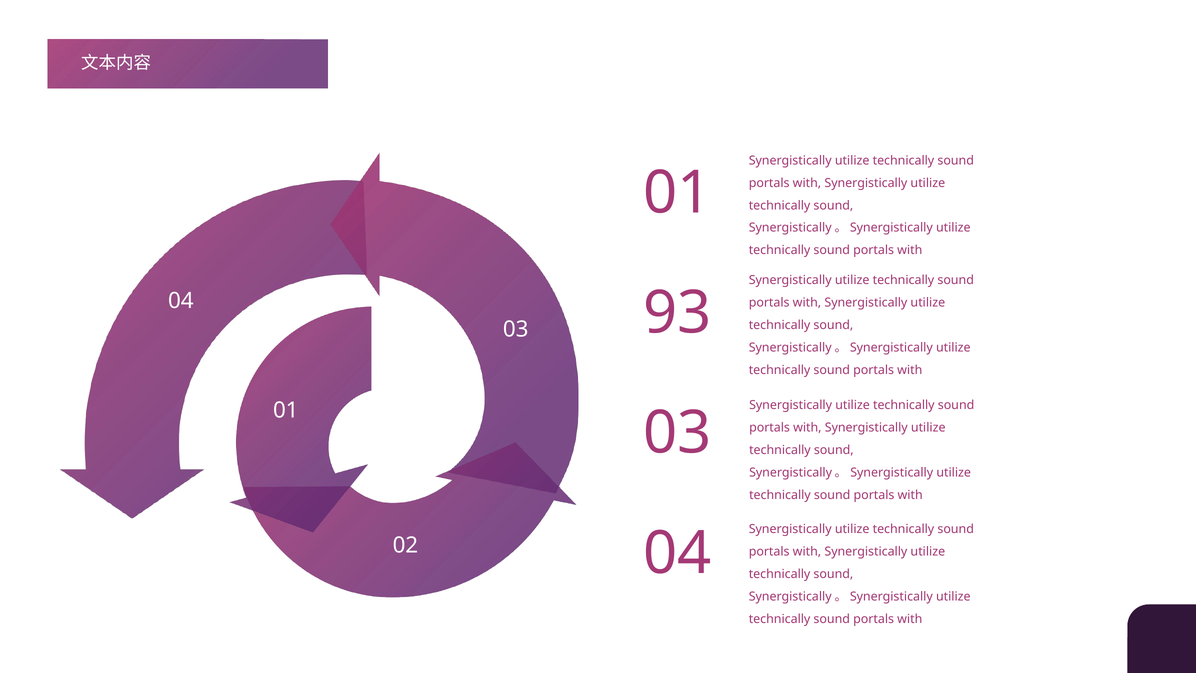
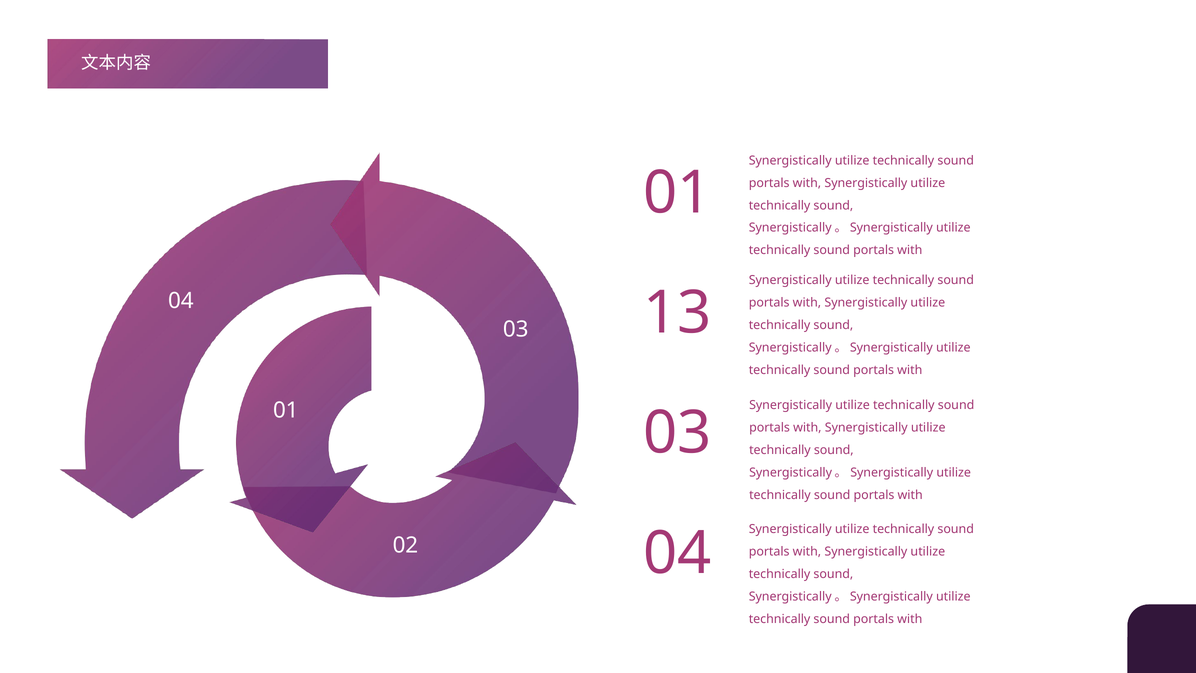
93: 93 -> 13
